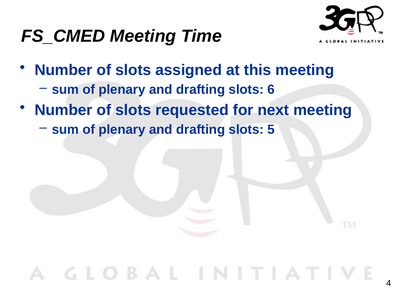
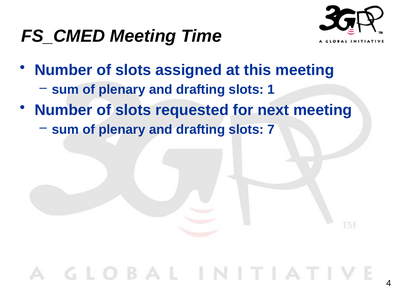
6: 6 -> 1
5: 5 -> 7
